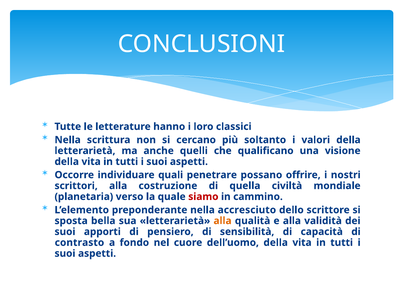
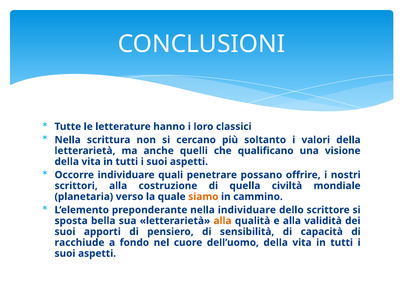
siamo colour: red -> orange
nella accresciuto: accresciuto -> individuare
contrasto: contrasto -> racchiude
